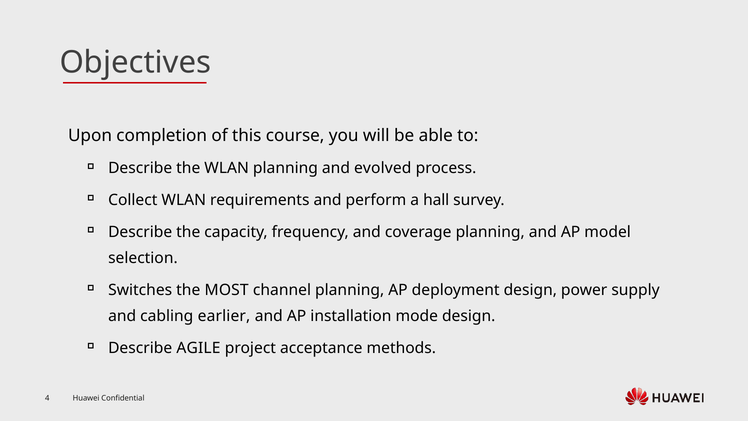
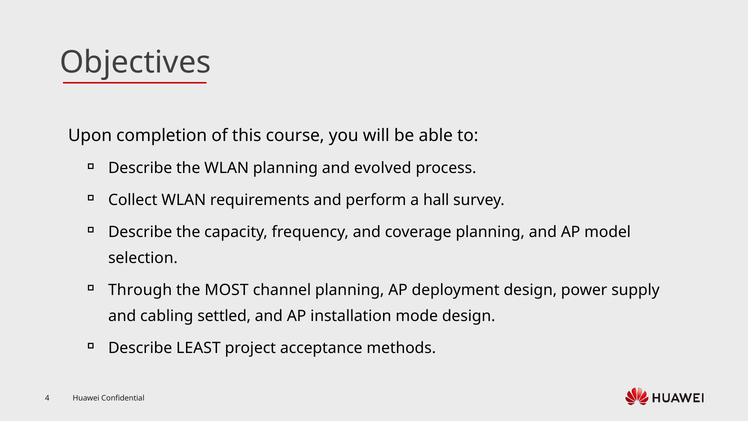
Switches: Switches -> Through
earlier: earlier -> settled
AGILE: AGILE -> LEAST
